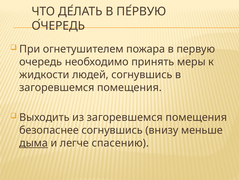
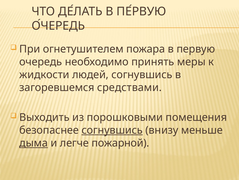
помещения at (129, 87): помещения -> средствами
из загоревшемся: загоревшемся -> порошковыми
согнувшись at (112, 130) underline: none -> present
спасению: спасению -> пожарной
